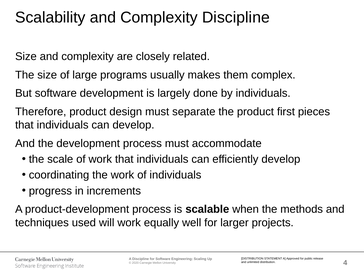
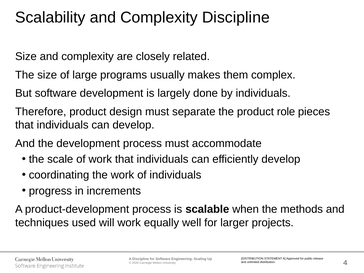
first: first -> role
